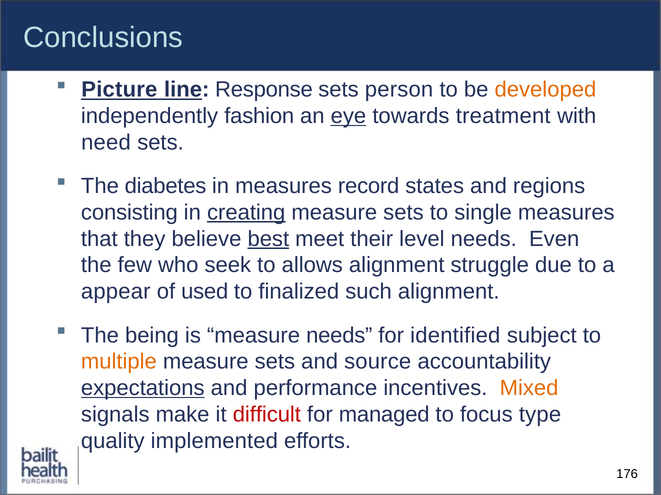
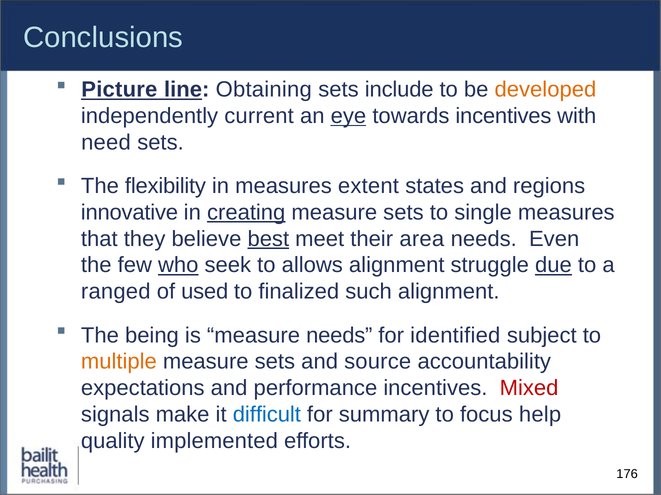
Response: Response -> Obtaining
person: person -> include
fashion: fashion -> current
towards treatment: treatment -> incentives
diabetes: diabetes -> flexibility
record: record -> extent
consisting: consisting -> innovative
level: level -> area
who underline: none -> present
due underline: none -> present
appear: appear -> ranged
expectations underline: present -> none
Mixed colour: orange -> red
difficult colour: red -> blue
managed: managed -> summary
type: type -> help
